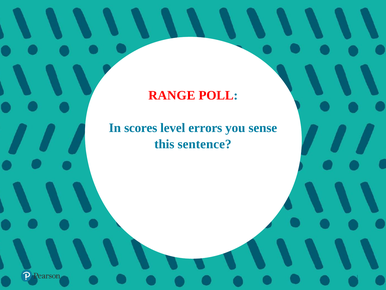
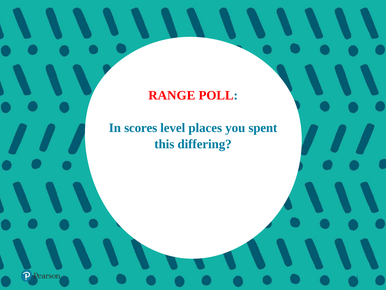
errors: errors -> places
sense: sense -> spent
sentence: sentence -> differing
